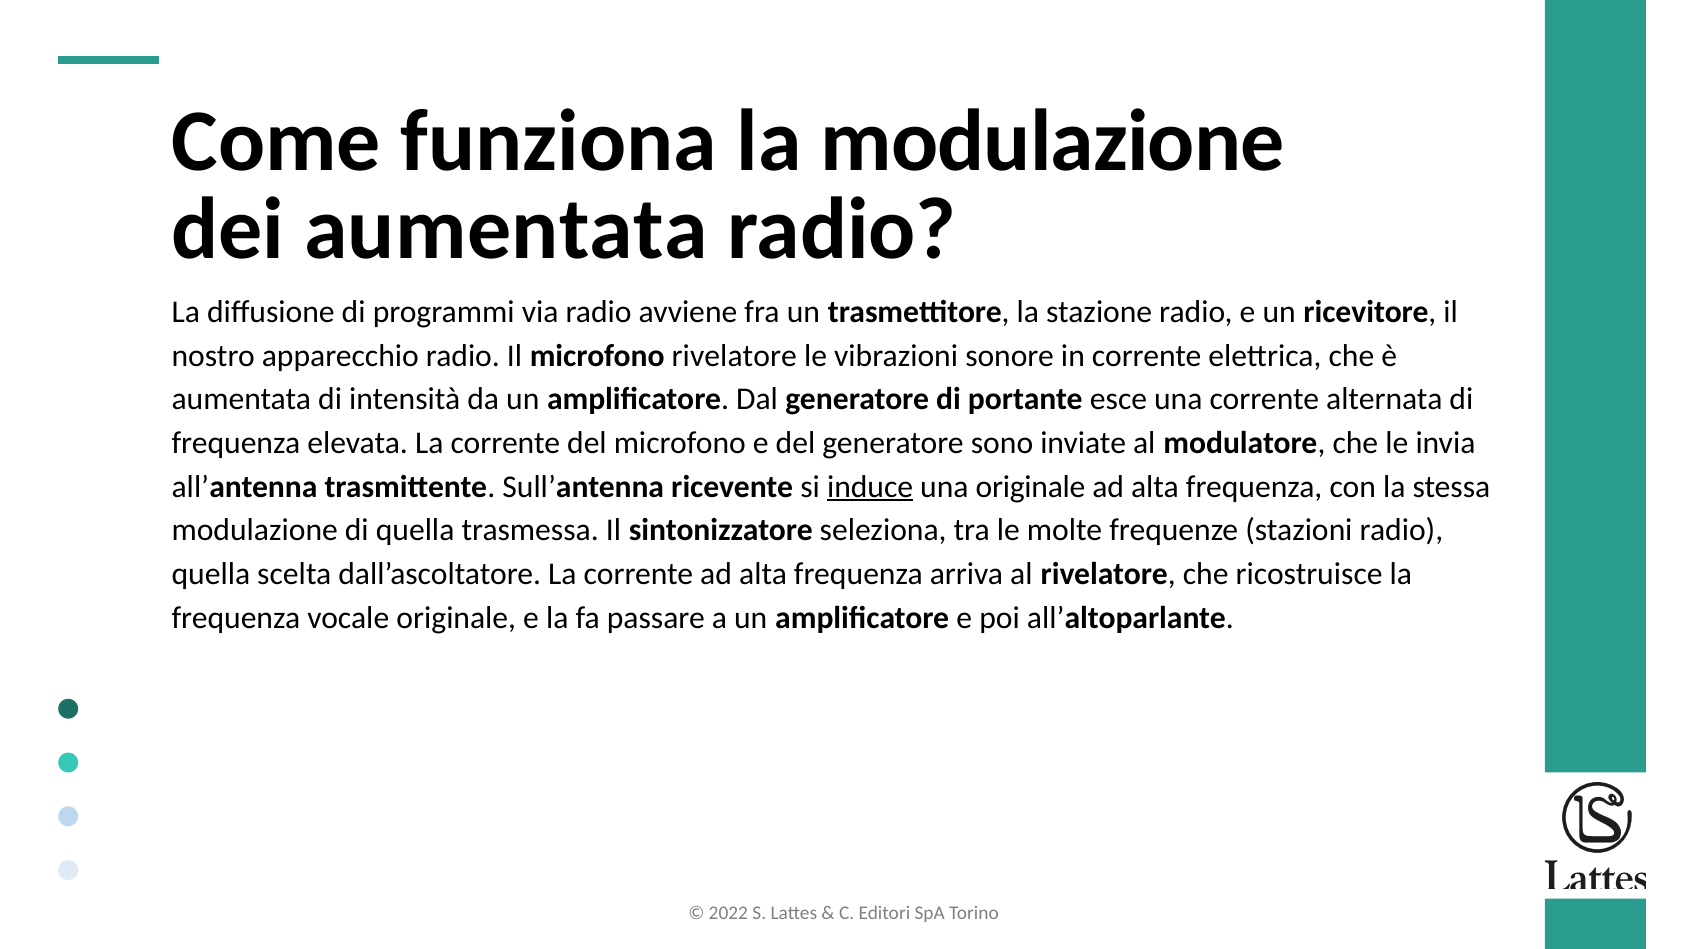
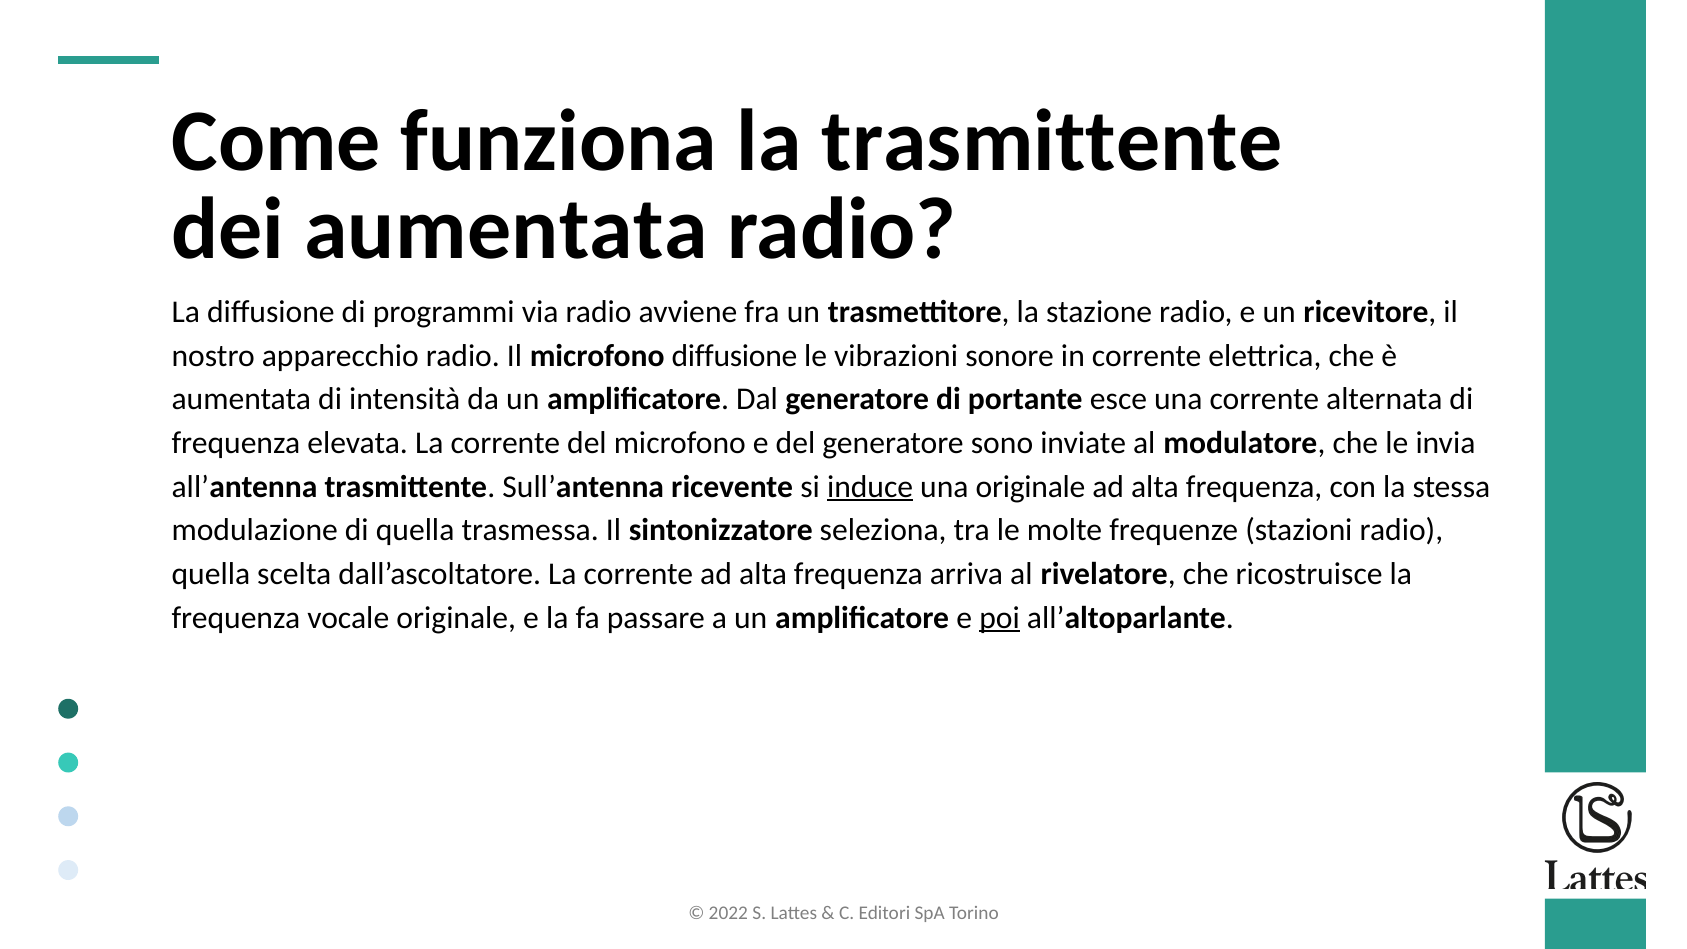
la modulazione: modulazione -> trasmittente
microfono rivelatore: rivelatore -> diffusione
poi underline: none -> present
